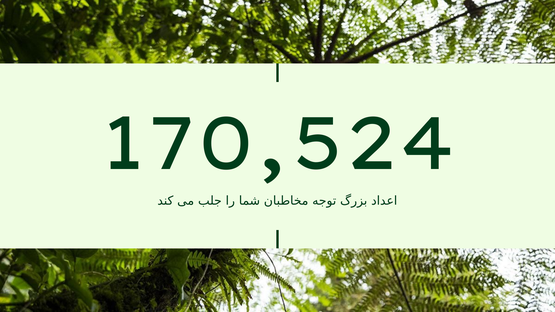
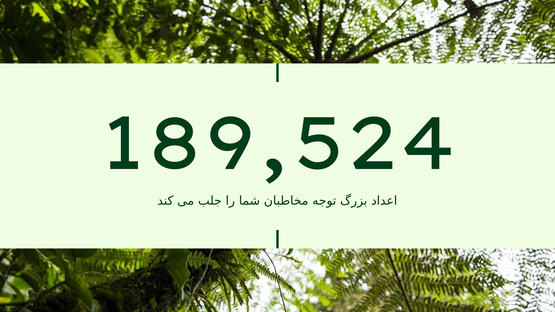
170,524: 170,524 -> 189,524
